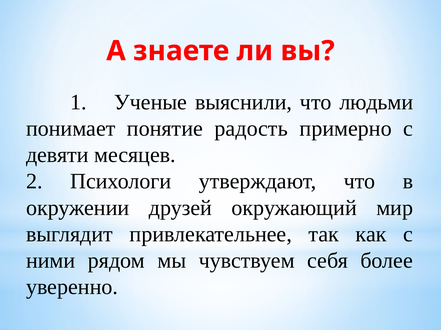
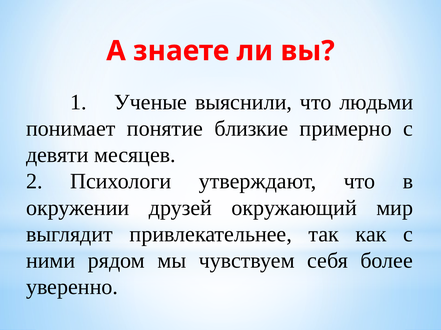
радость: радость -> близкие
